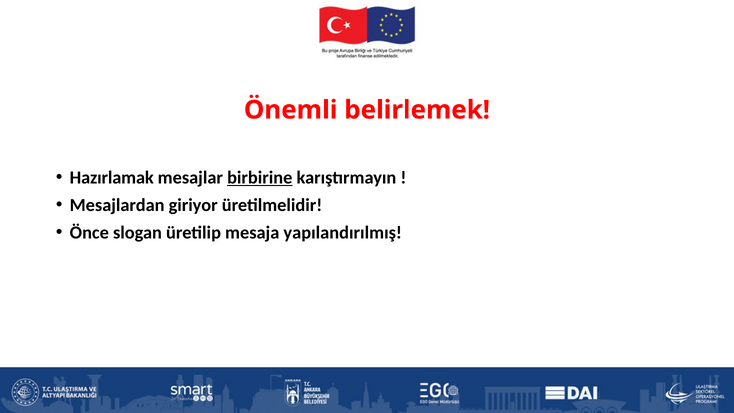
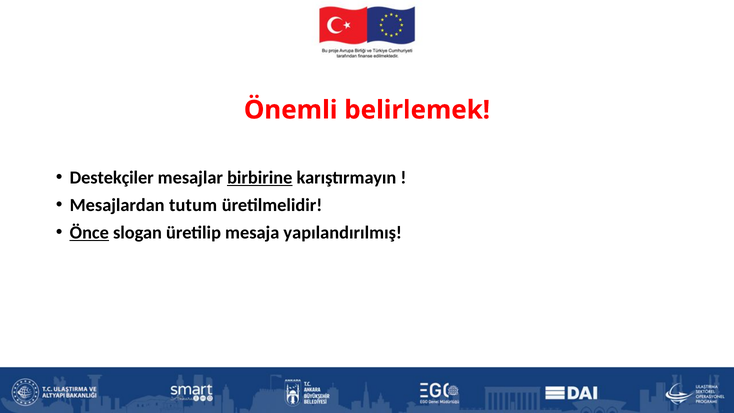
Hazırlamak: Hazırlamak -> Destekçiler
giriyor: giriyor -> tutum
Önce underline: none -> present
